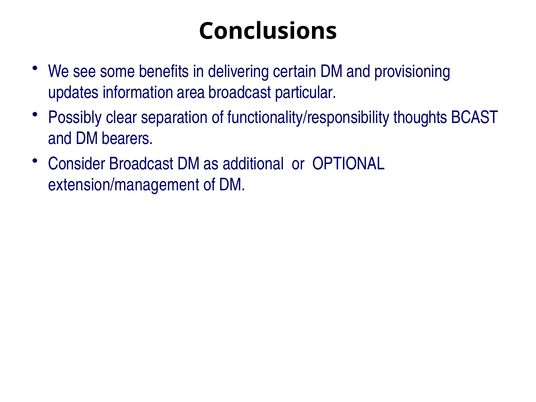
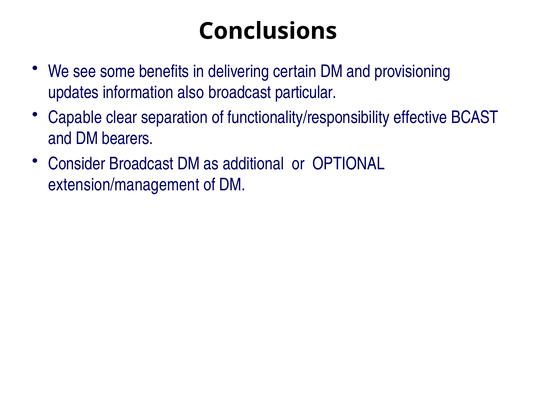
area: area -> also
Possibly: Possibly -> Capable
thoughts: thoughts -> effective
